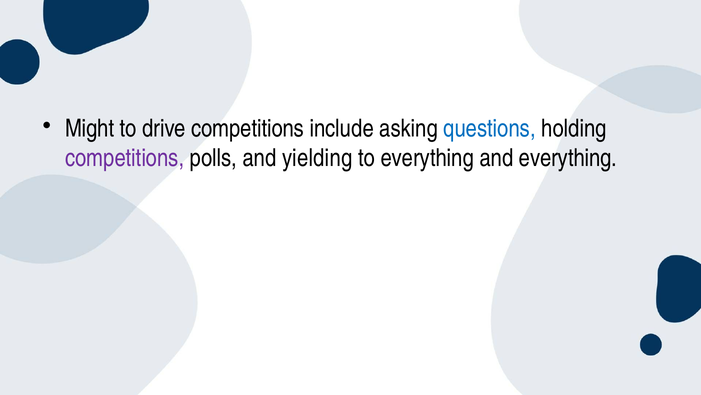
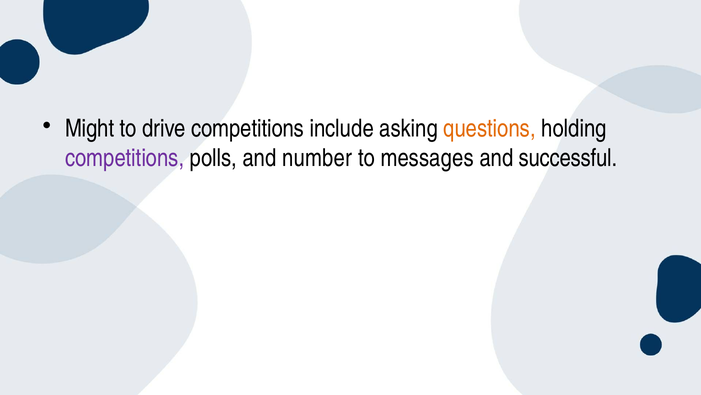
questions colour: blue -> orange
yielding: yielding -> number
to everything: everything -> messages
and everything: everything -> successful
